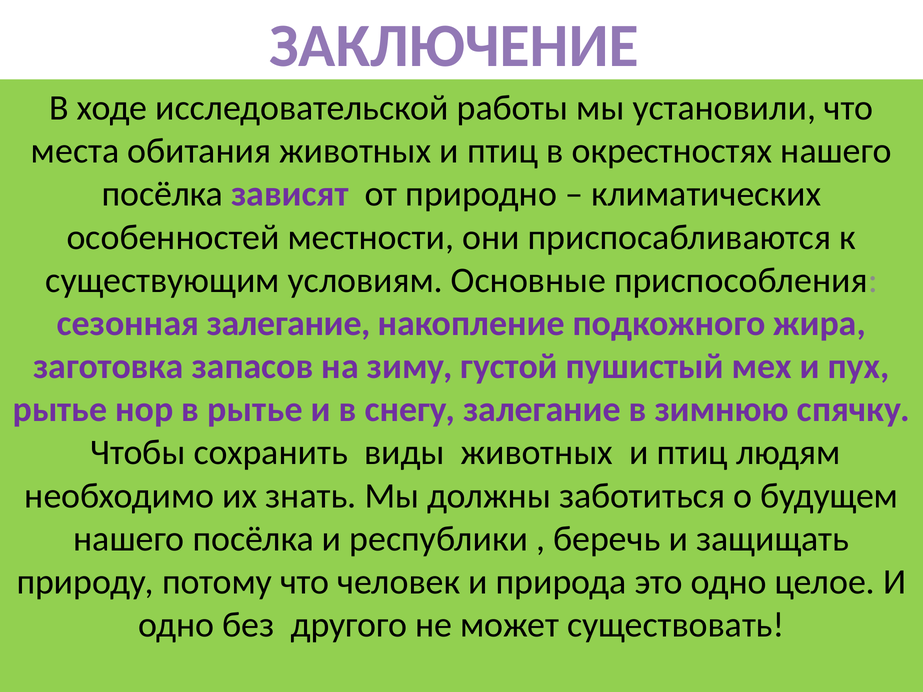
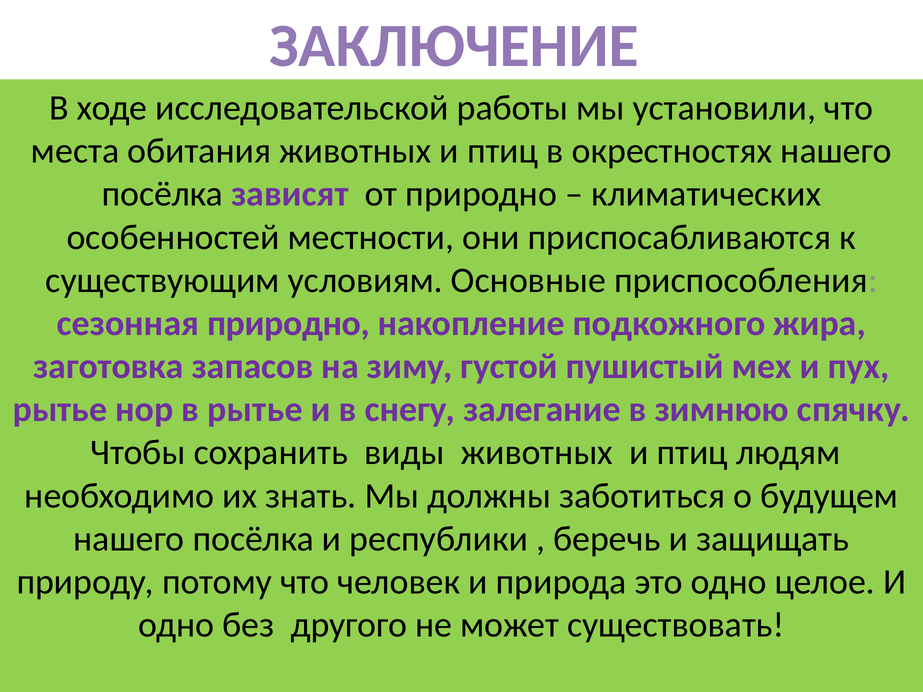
сезонная залегание: залегание -> природно
